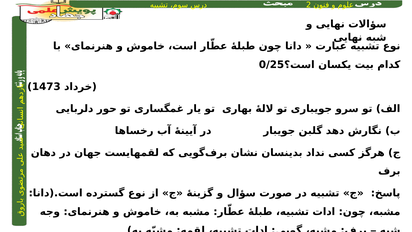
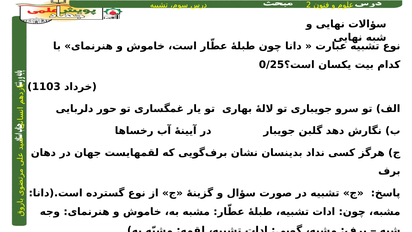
1473: 1473 -> 1103
